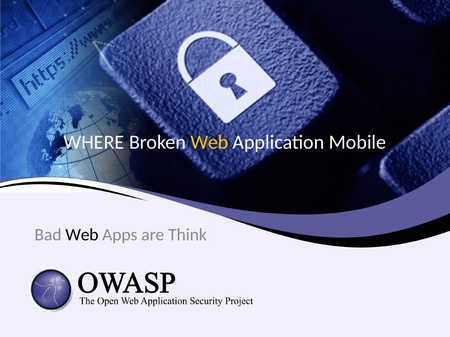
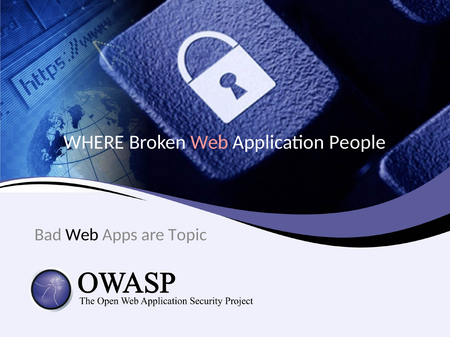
Web at (209, 142) colour: yellow -> pink
Mobile: Mobile -> People
Think: Think -> Topic
